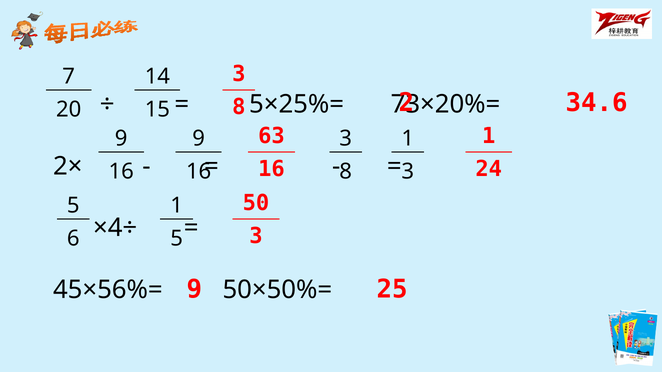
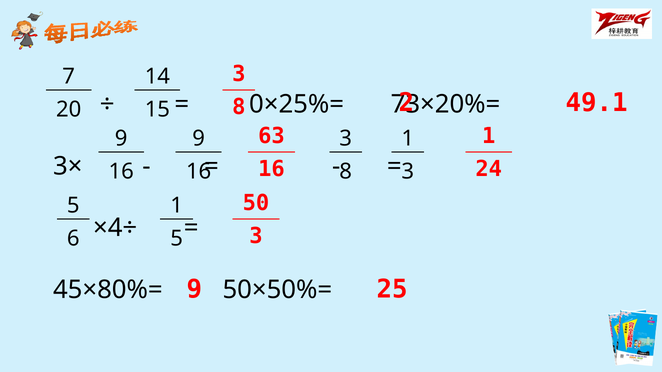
34.6: 34.6 -> 49.1
5×25%=: 5×25%= -> 0×25%=
2×: 2× -> 3×
45×56%=: 45×56%= -> 45×80%=
